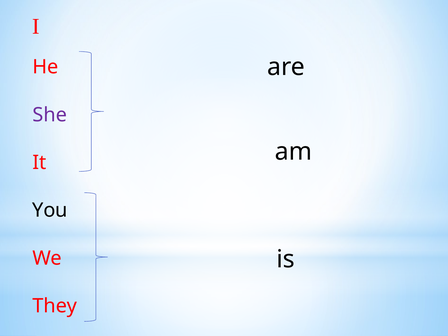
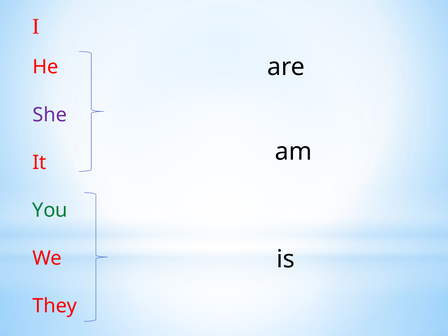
You colour: black -> green
